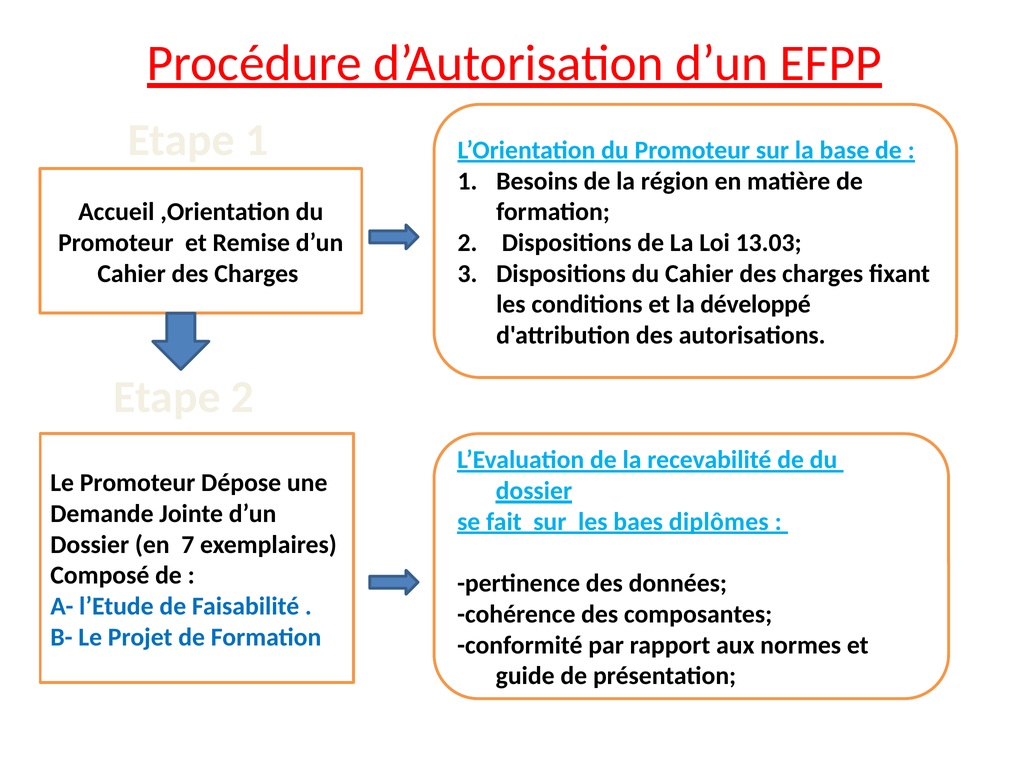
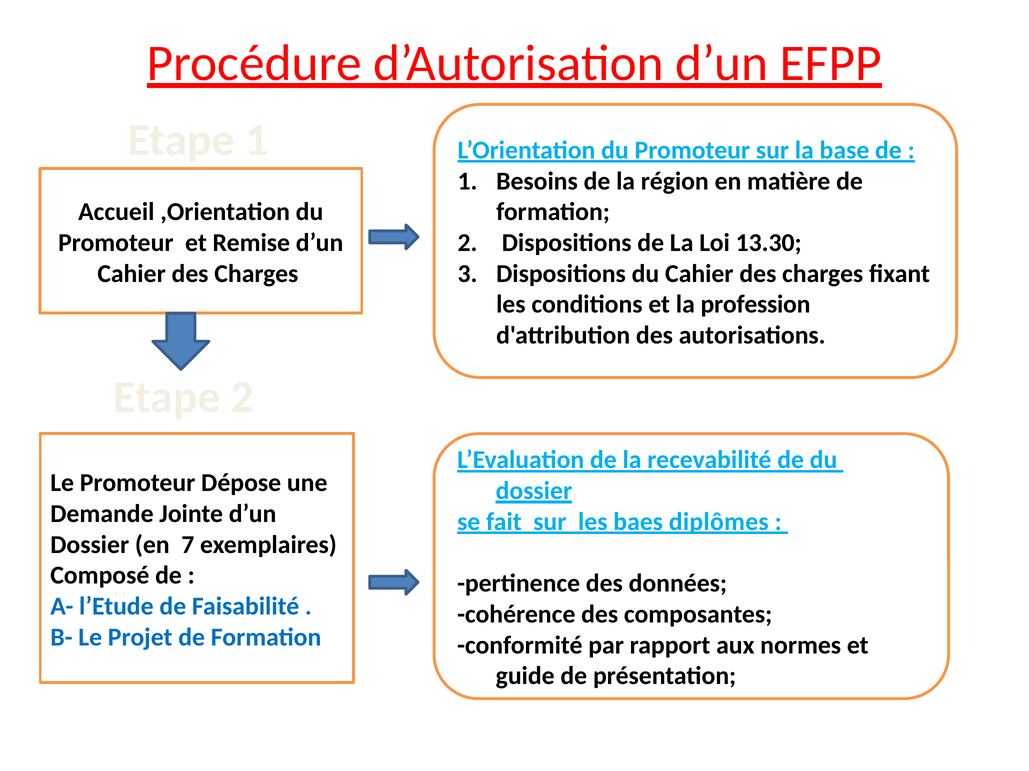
13.03: 13.03 -> 13.30
développé: développé -> profession
